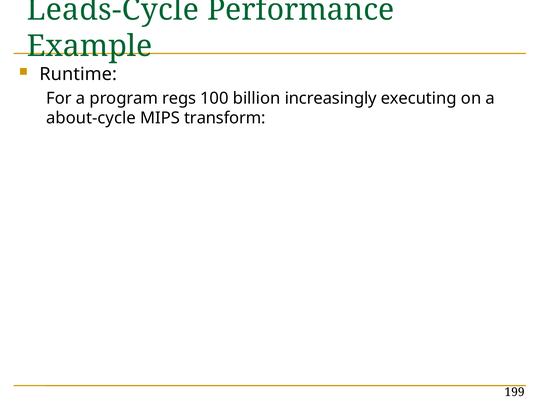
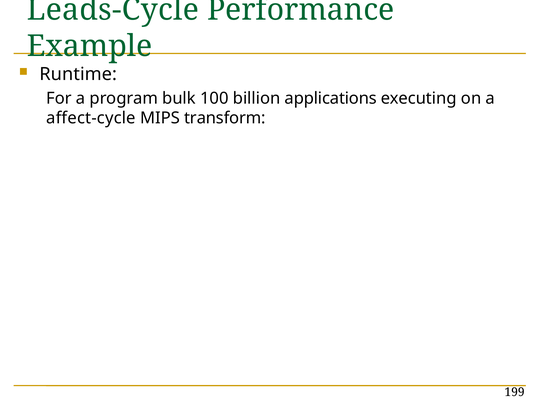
regs: regs -> bulk
increasingly: increasingly -> applications
about-cycle: about-cycle -> affect-cycle
